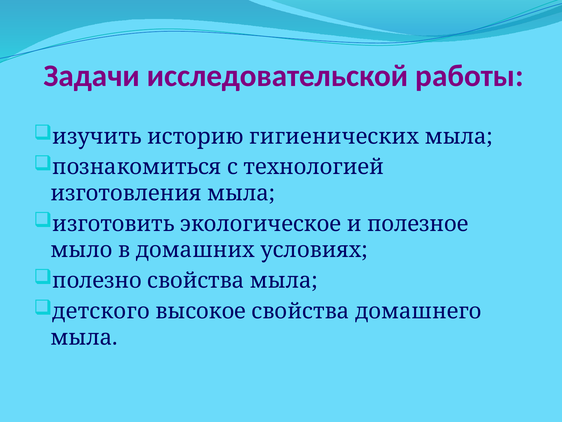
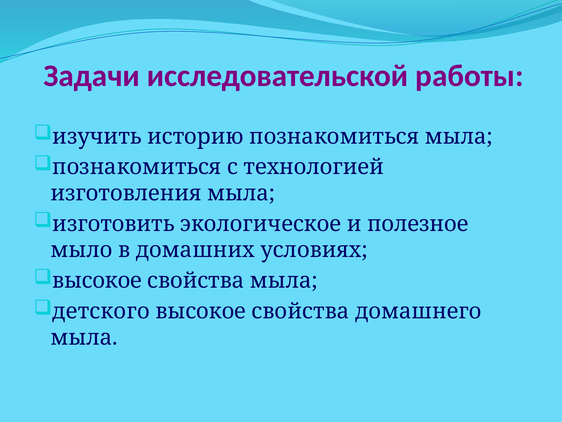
историю гигиенических: гигиенических -> познакомиться
полезно at (97, 280): полезно -> высокое
